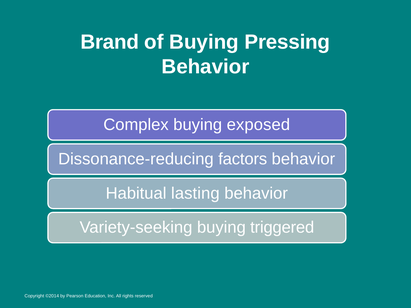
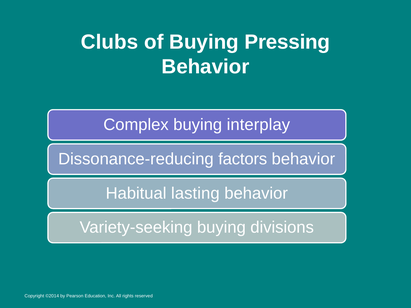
Brand: Brand -> Clubs
exposed: exposed -> interplay
triggered: triggered -> divisions
